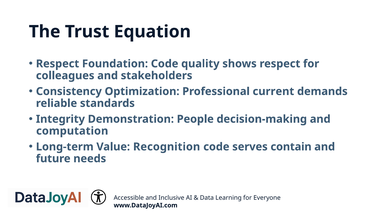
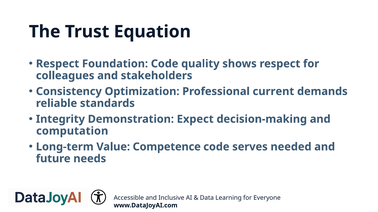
People: People -> Expect
Recognition: Recognition -> Competence
contain: contain -> needed
